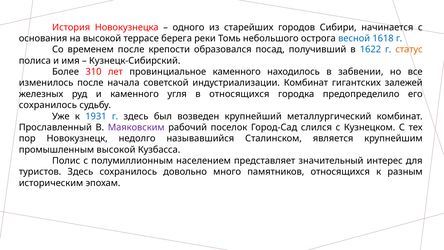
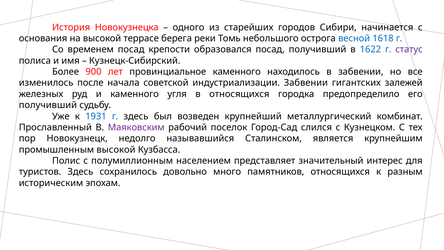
временем после: после -> посад
статус colour: orange -> purple
310: 310 -> 900
индустриализации Комбинат: Комбинат -> Забвении
сохранилось at (48, 105): сохранилось -> получивший
